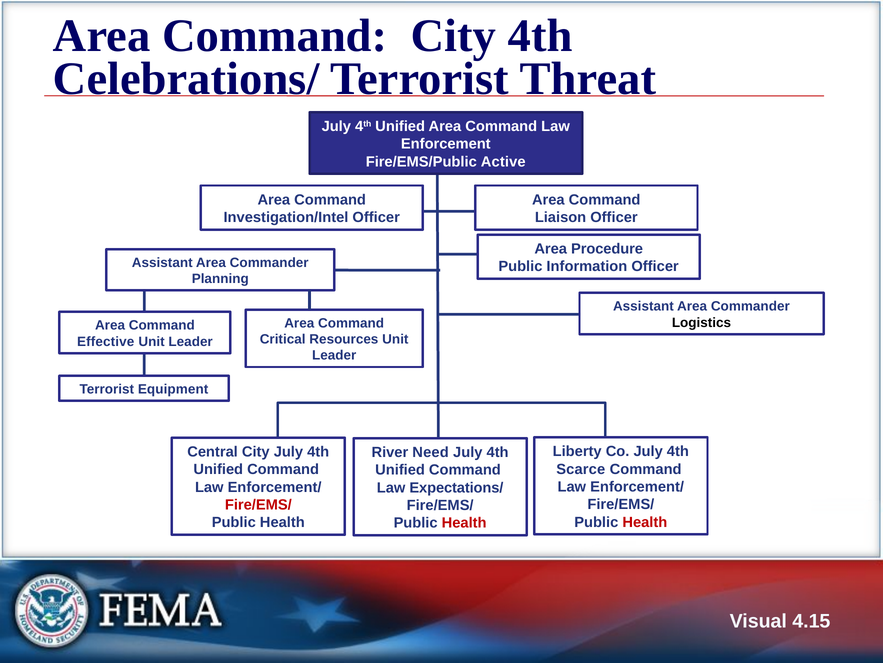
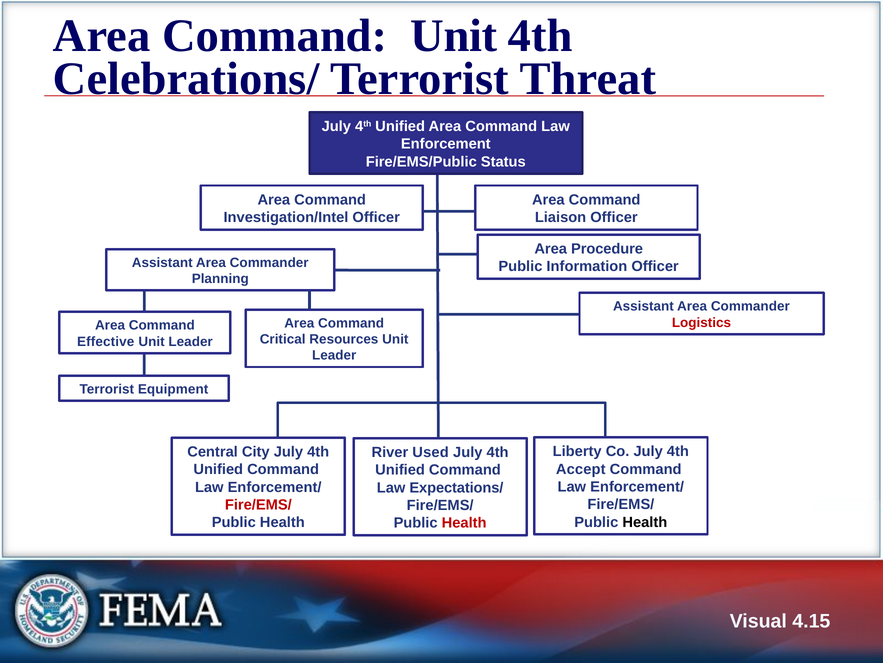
Command City: City -> Unit
Active: Active -> Status
Logistics colour: black -> red
Need: Need -> Used
Scarce: Scarce -> Accept
Health at (645, 522) colour: red -> black
